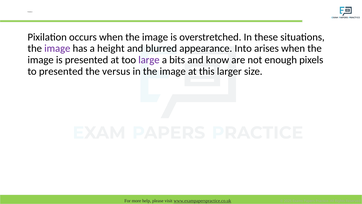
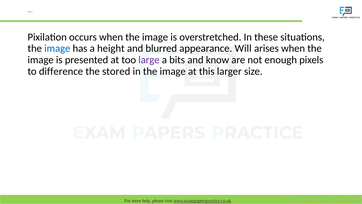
image at (57, 48) colour: purple -> blue
Into: Into -> Will
to presented: presented -> difference
versus: versus -> stored
